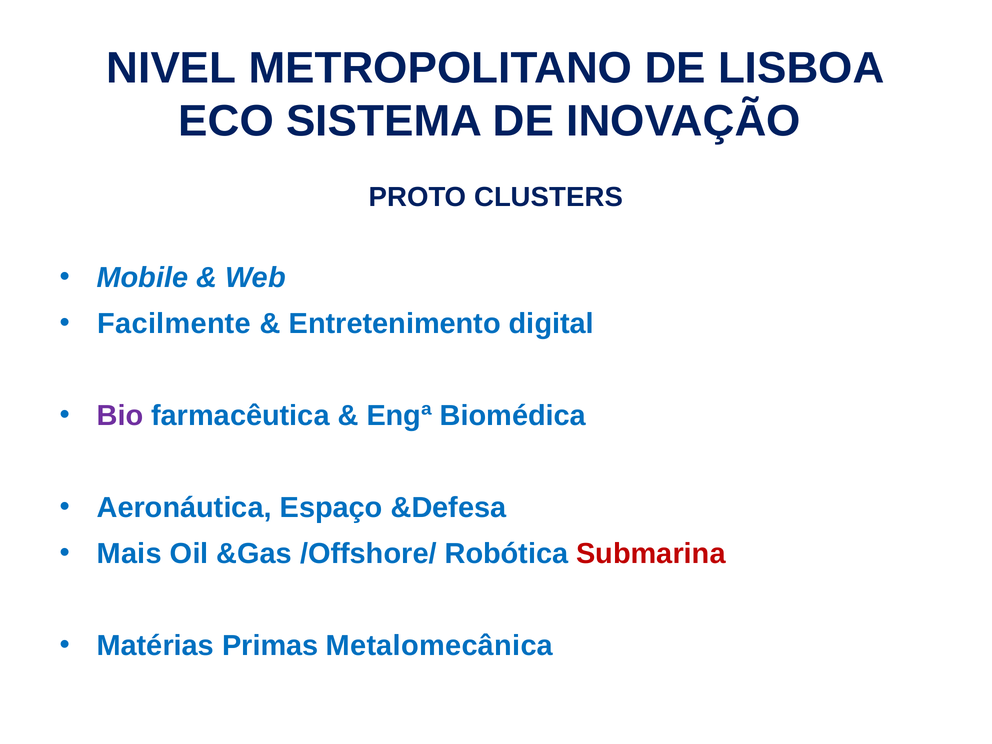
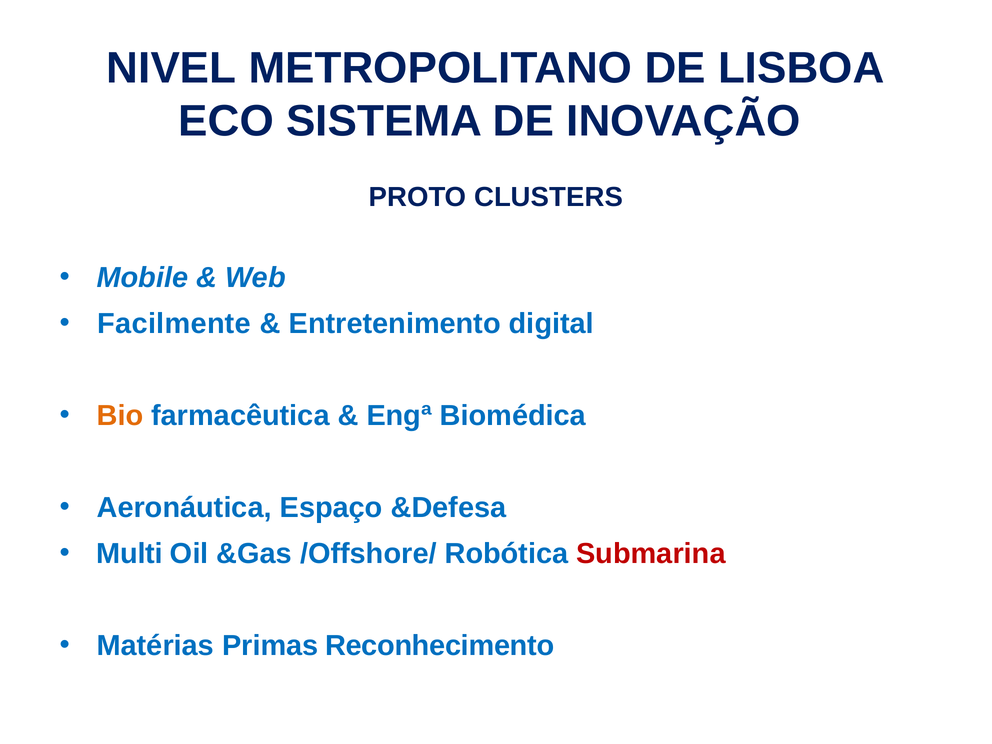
Bio colour: purple -> orange
Mais: Mais -> Multi
Metalomecânica: Metalomecânica -> Reconhecimento
